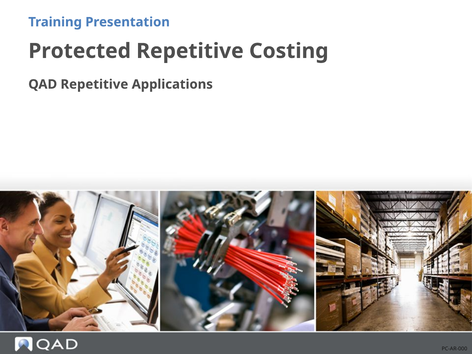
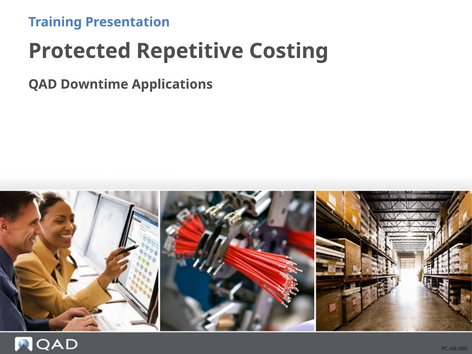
QAD Repetitive: Repetitive -> Downtime
